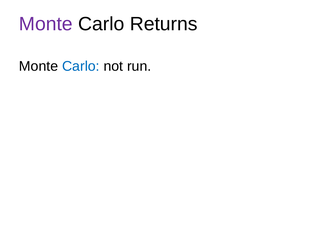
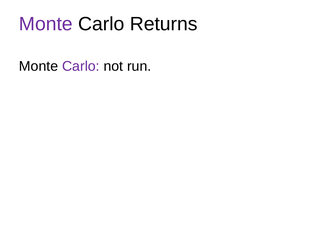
Carlo at (81, 66) colour: blue -> purple
